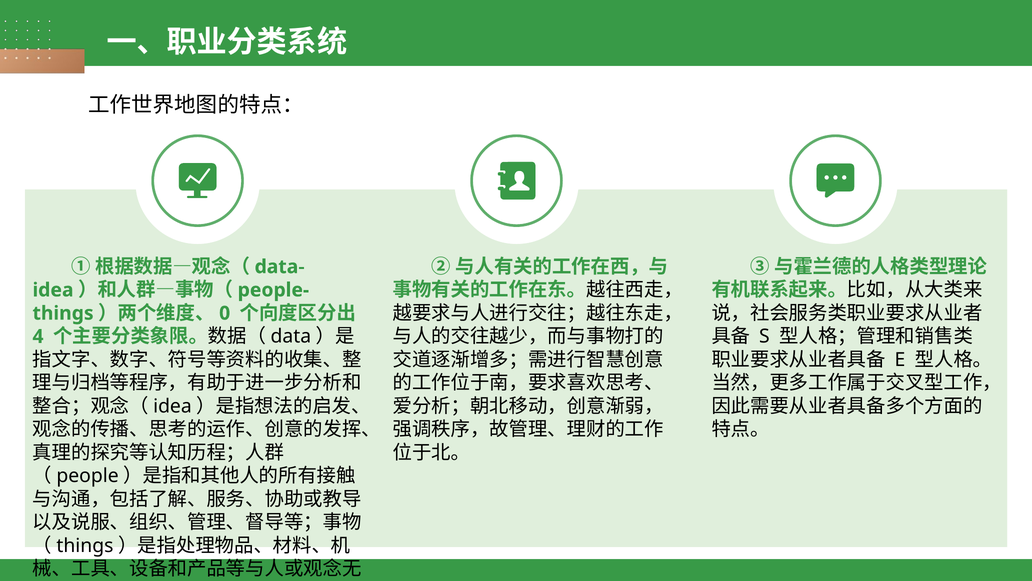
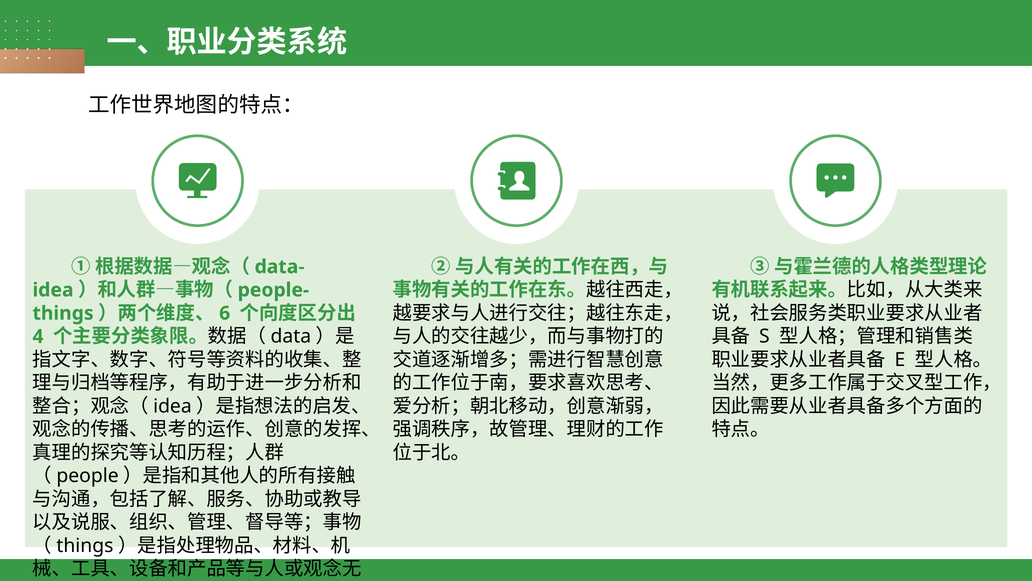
0: 0 -> 6
